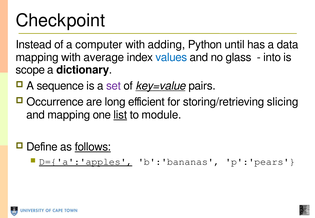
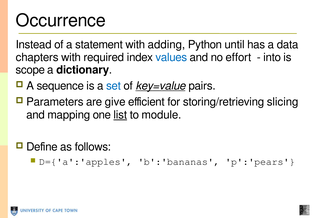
Checkpoint: Checkpoint -> Occurrence
computer: computer -> statement
mapping at (37, 57): mapping -> chapters
average: average -> required
glass: glass -> effort
set colour: purple -> blue
Occurrence: Occurrence -> Parameters
long: long -> give
follows underline: present -> none
D={'a':'apples underline: present -> none
